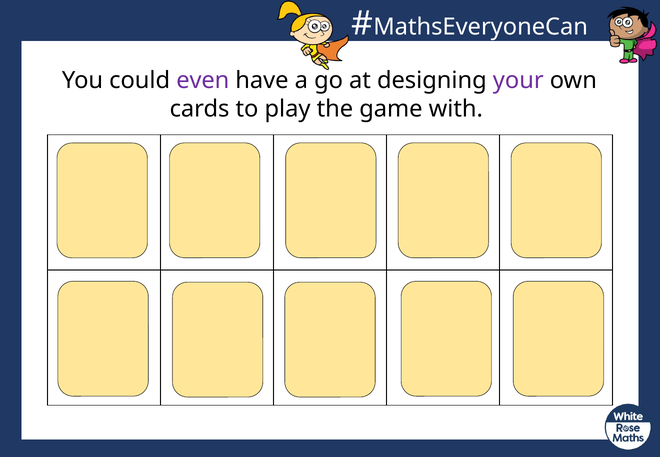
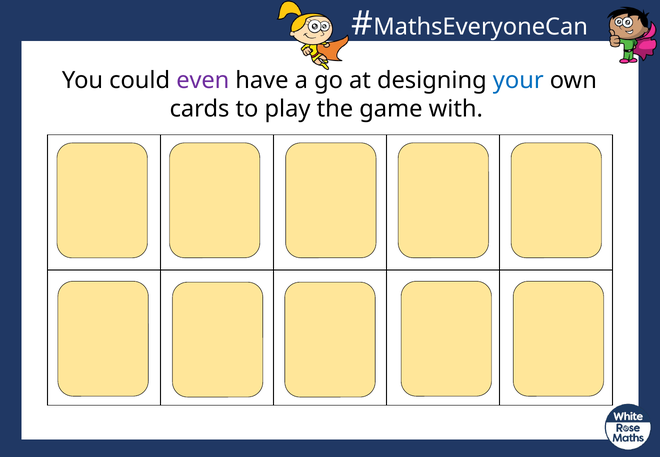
your colour: purple -> blue
